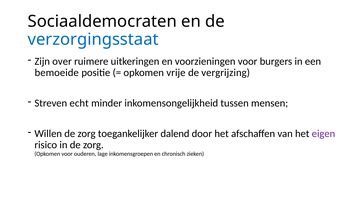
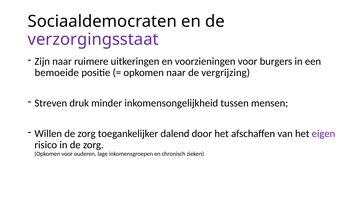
verzorgingsstaat colour: blue -> purple
Zijn over: over -> naar
opkomen vrije: vrije -> naar
echt: echt -> druk
